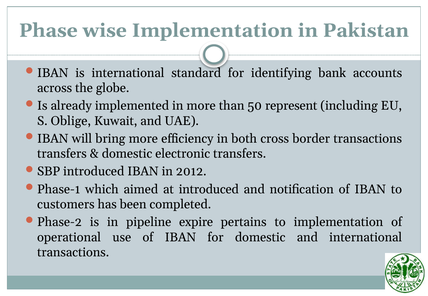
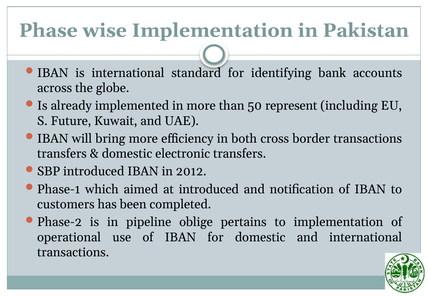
Oblige: Oblige -> Future
expire: expire -> oblige
